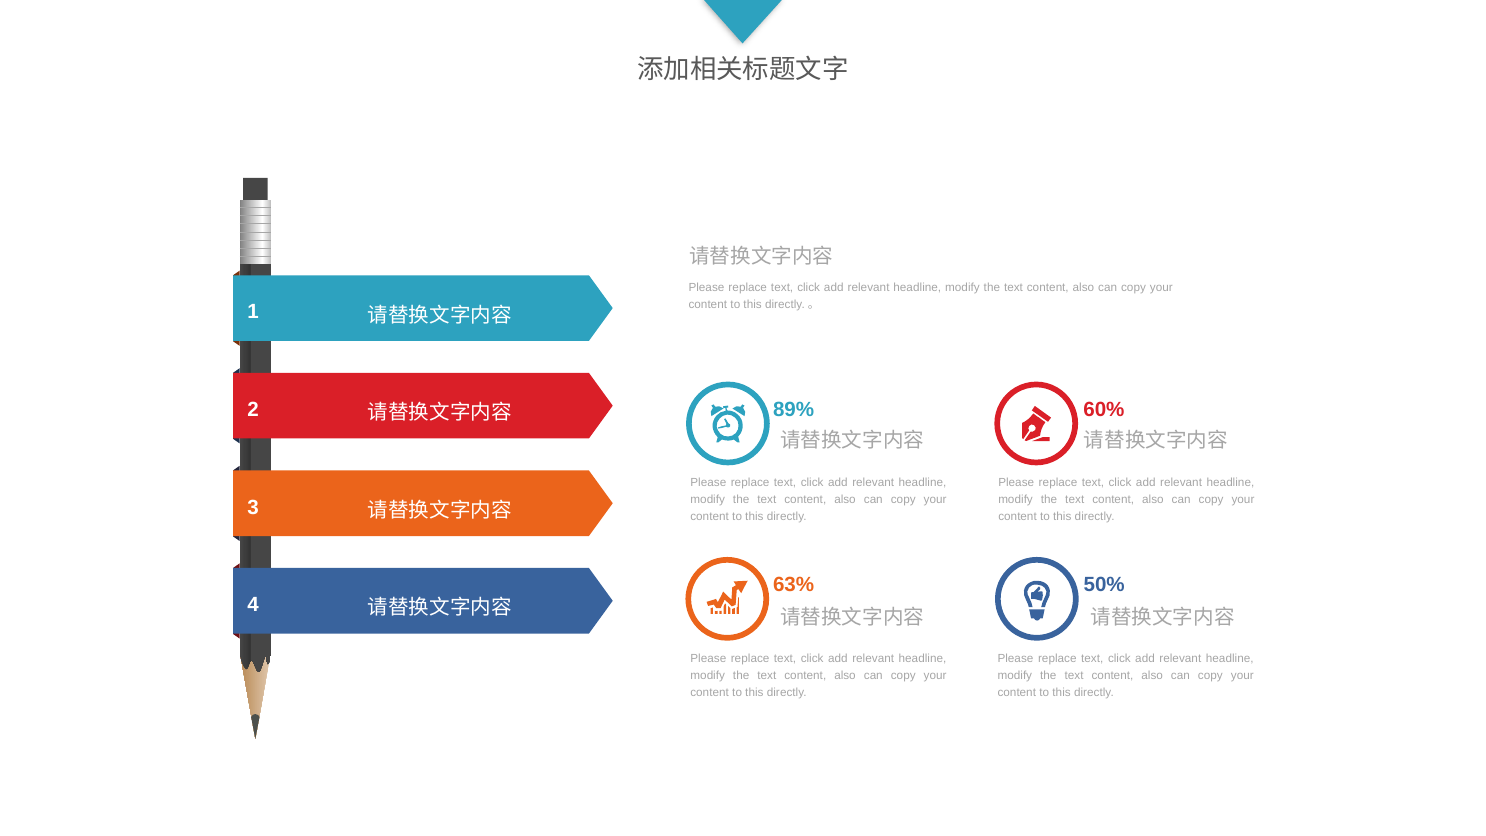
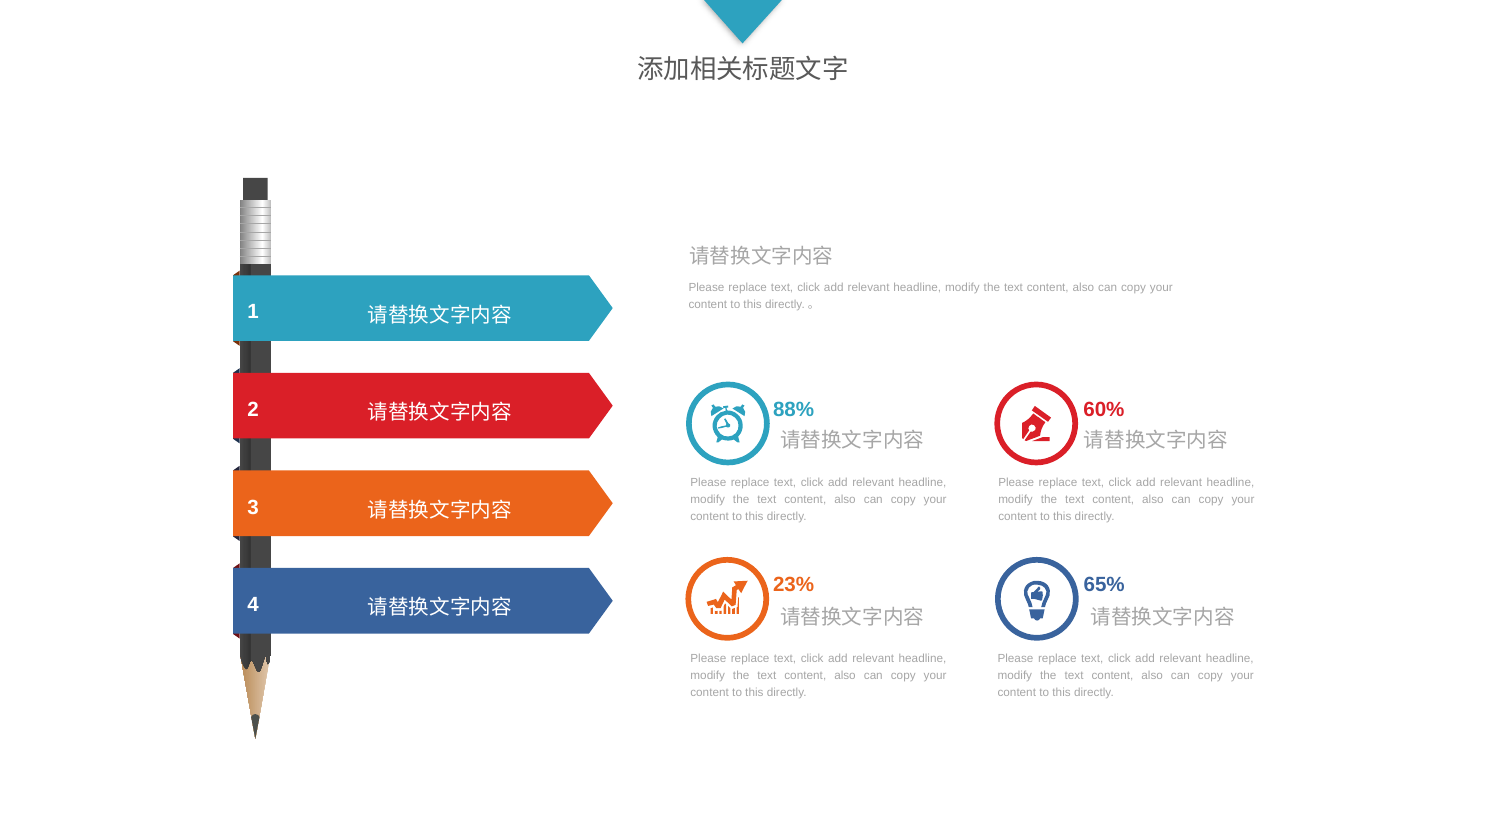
89%: 89% -> 88%
63%: 63% -> 23%
50%: 50% -> 65%
